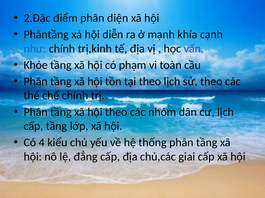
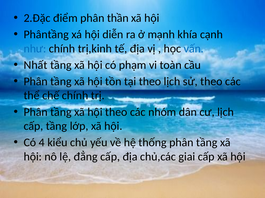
diện: diện -> thần
vấn colour: purple -> blue
Khỏe: Khỏe -> Nhất
